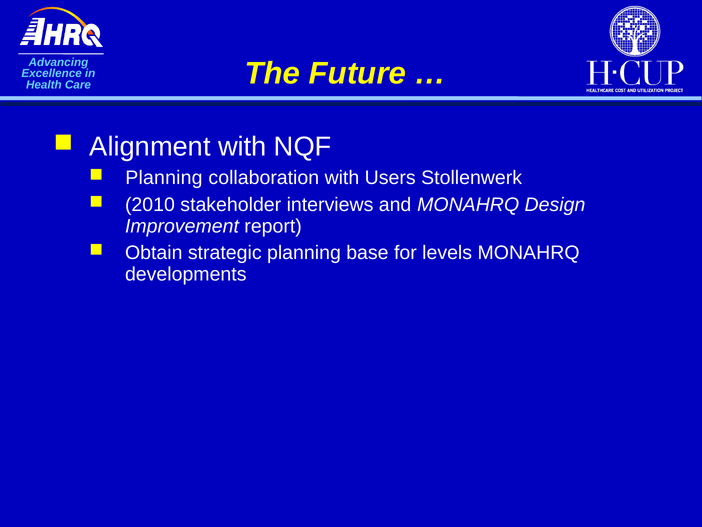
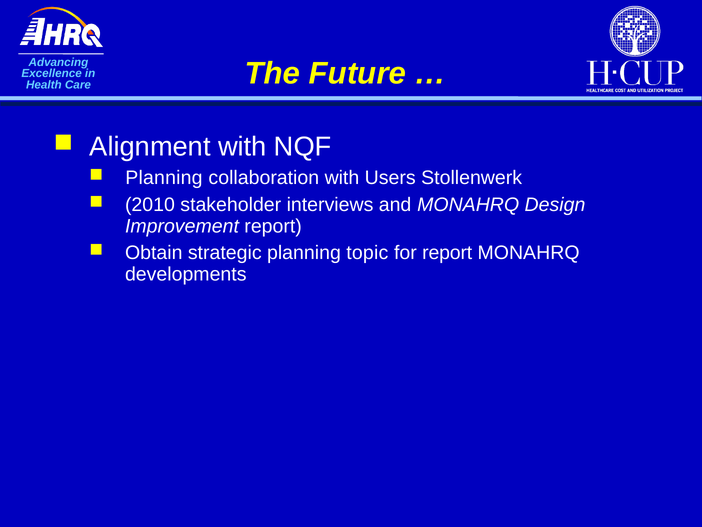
base: base -> topic
for levels: levels -> report
